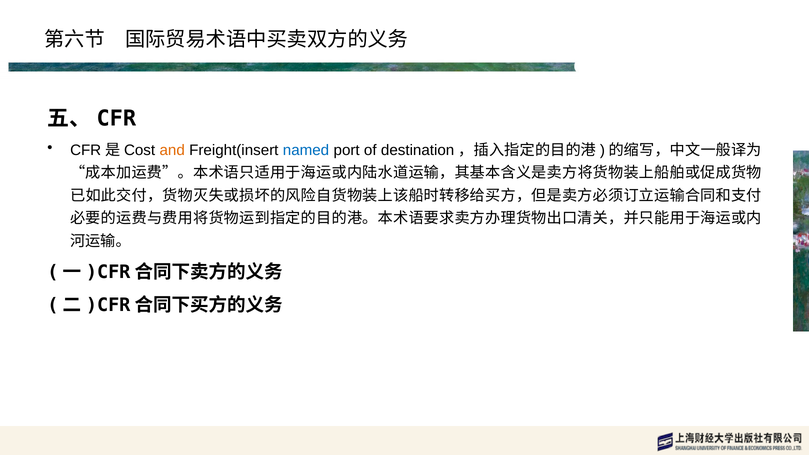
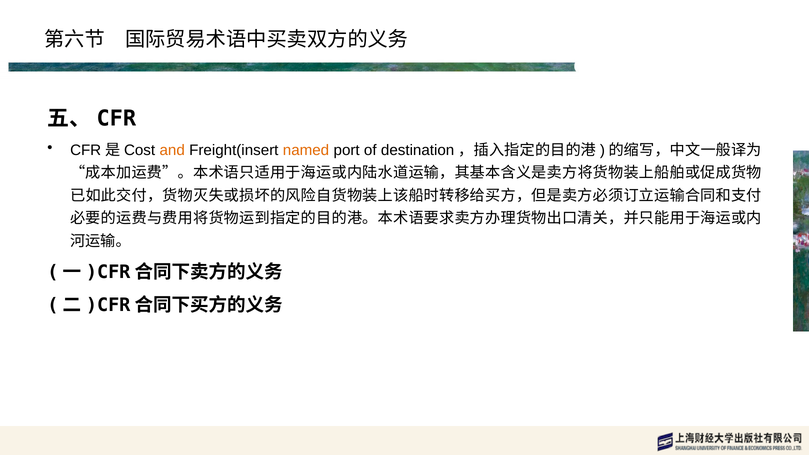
named colour: blue -> orange
